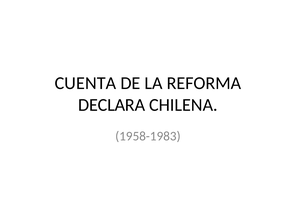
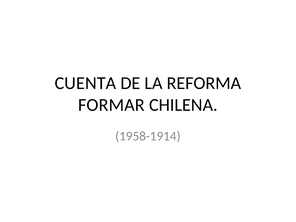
DECLARA: DECLARA -> FORMAR
1958-1983: 1958-1983 -> 1958-1914
